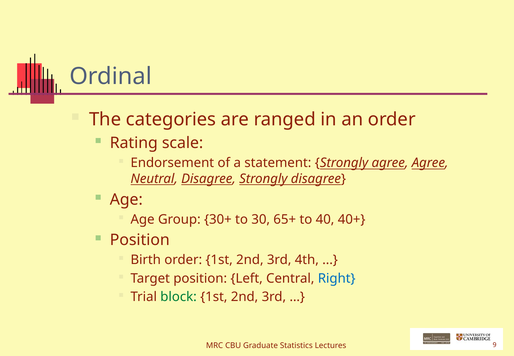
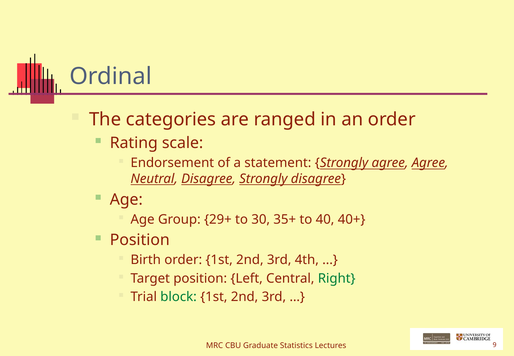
30+: 30+ -> 29+
65+: 65+ -> 35+
Right colour: blue -> green
